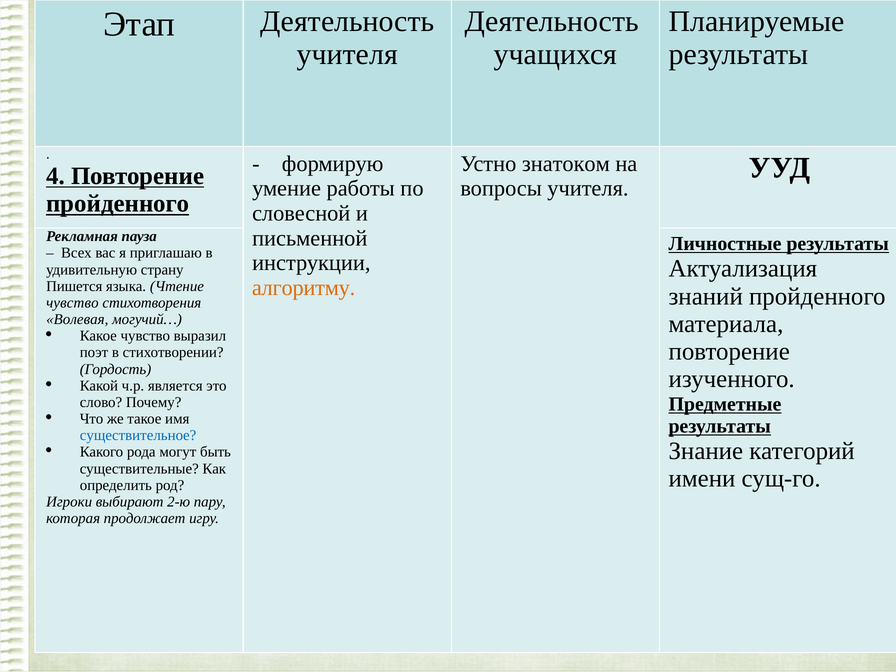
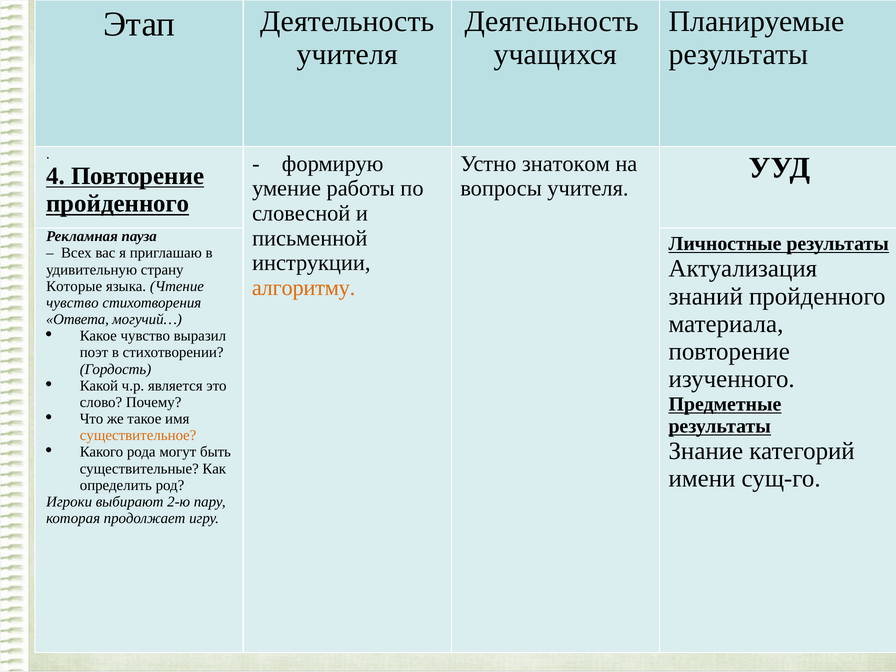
Пишется: Пишется -> Которые
Волевая: Волевая -> Ответа
существительное colour: blue -> orange
